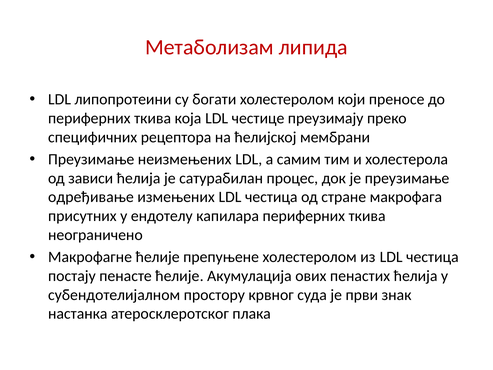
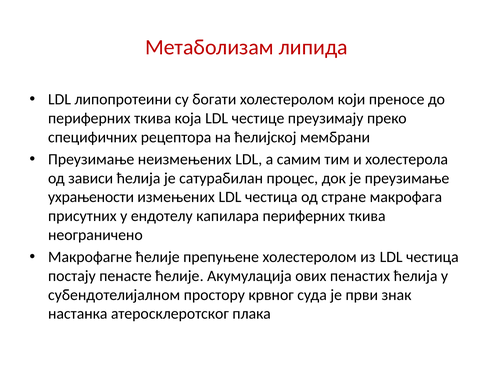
одређивање: одређивање -> ухрањености
